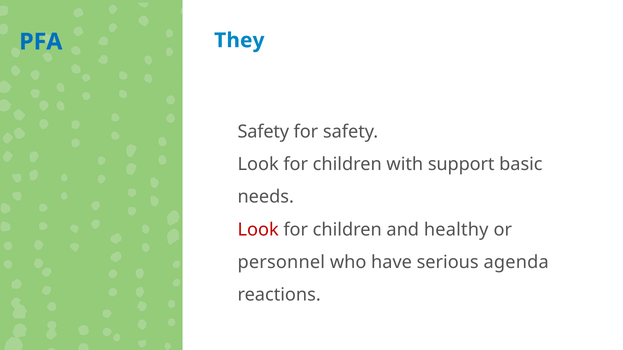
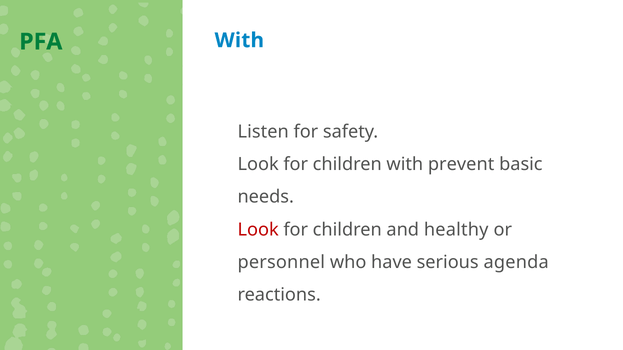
They at (239, 40): They -> With
PFA colour: blue -> green
Safety at (263, 132): Safety -> Listen
support: support -> prevent
